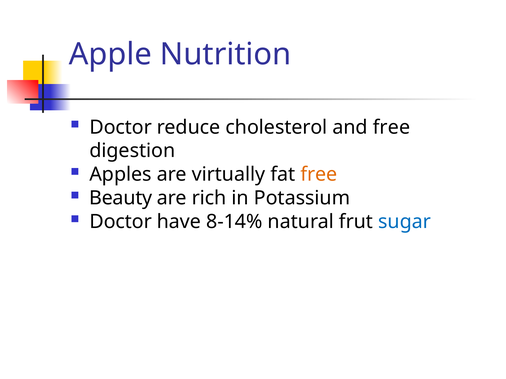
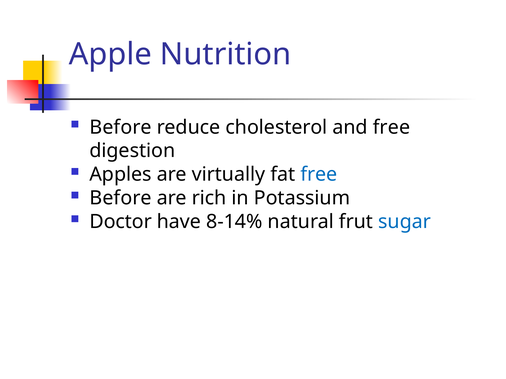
Doctor at (121, 127): Doctor -> Before
free at (319, 175) colour: orange -> blue
Beauty at (121, 198): Beauty -> Before
